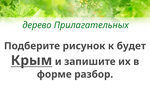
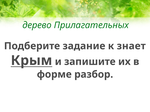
рисунок: рисунок -> задание
будет: будет -> знает
